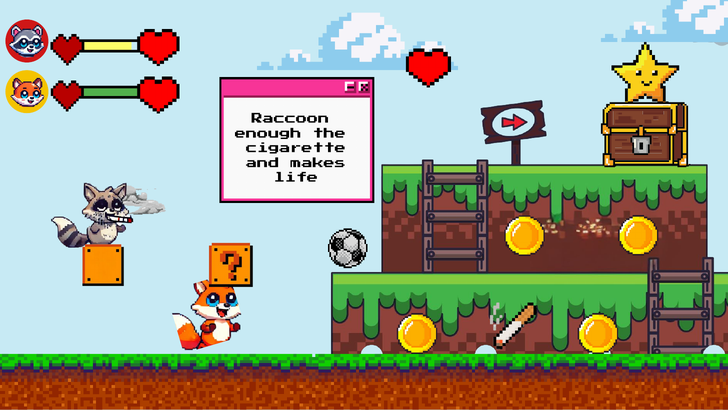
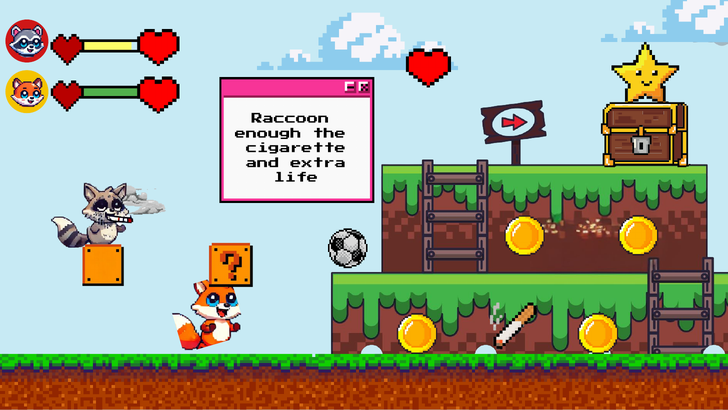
makes: makes -> extra
